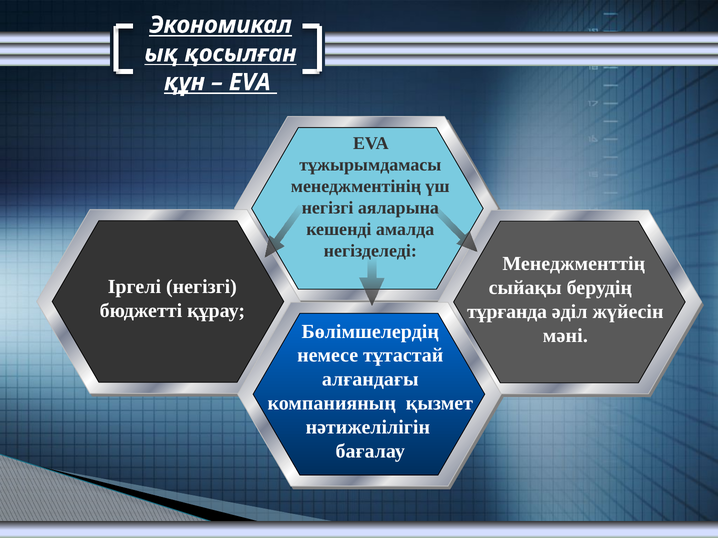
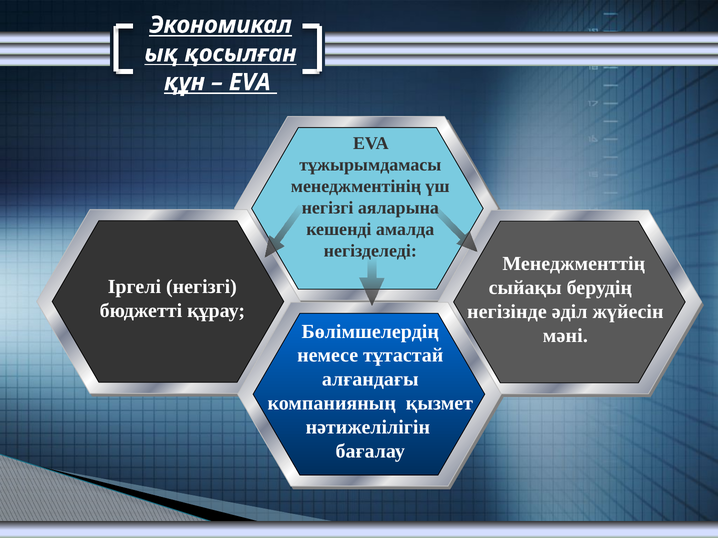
тұрғанда: тұрғанда -> негізінде
